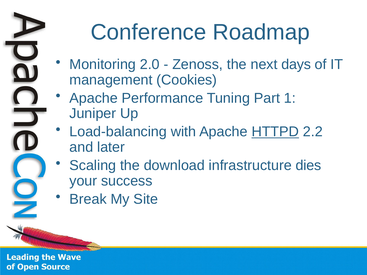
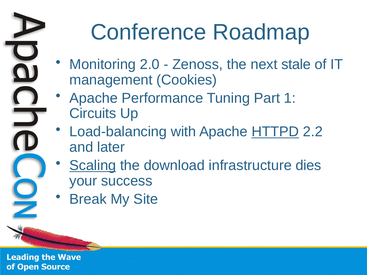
days: days -> stale
Juniper: Juniper -> Circuits
Scaling underline: none -> present
